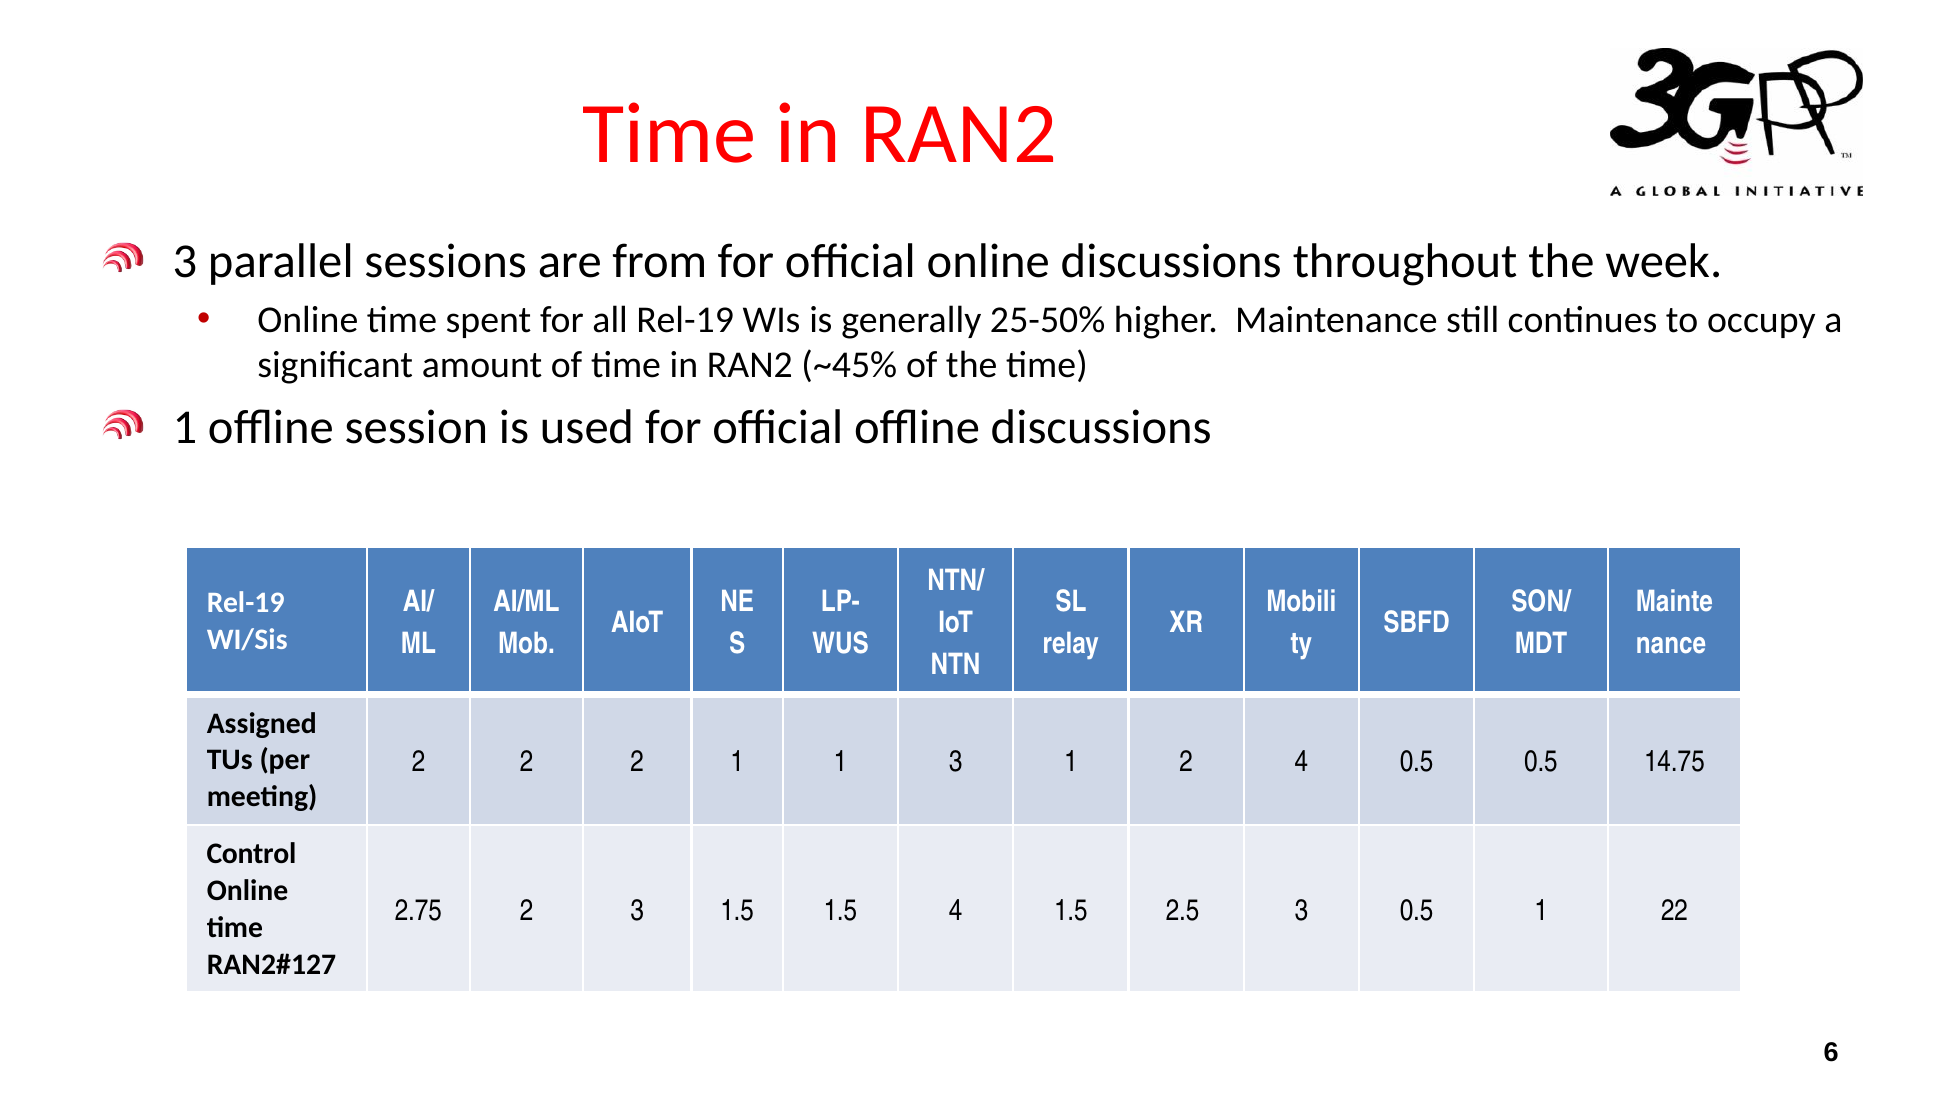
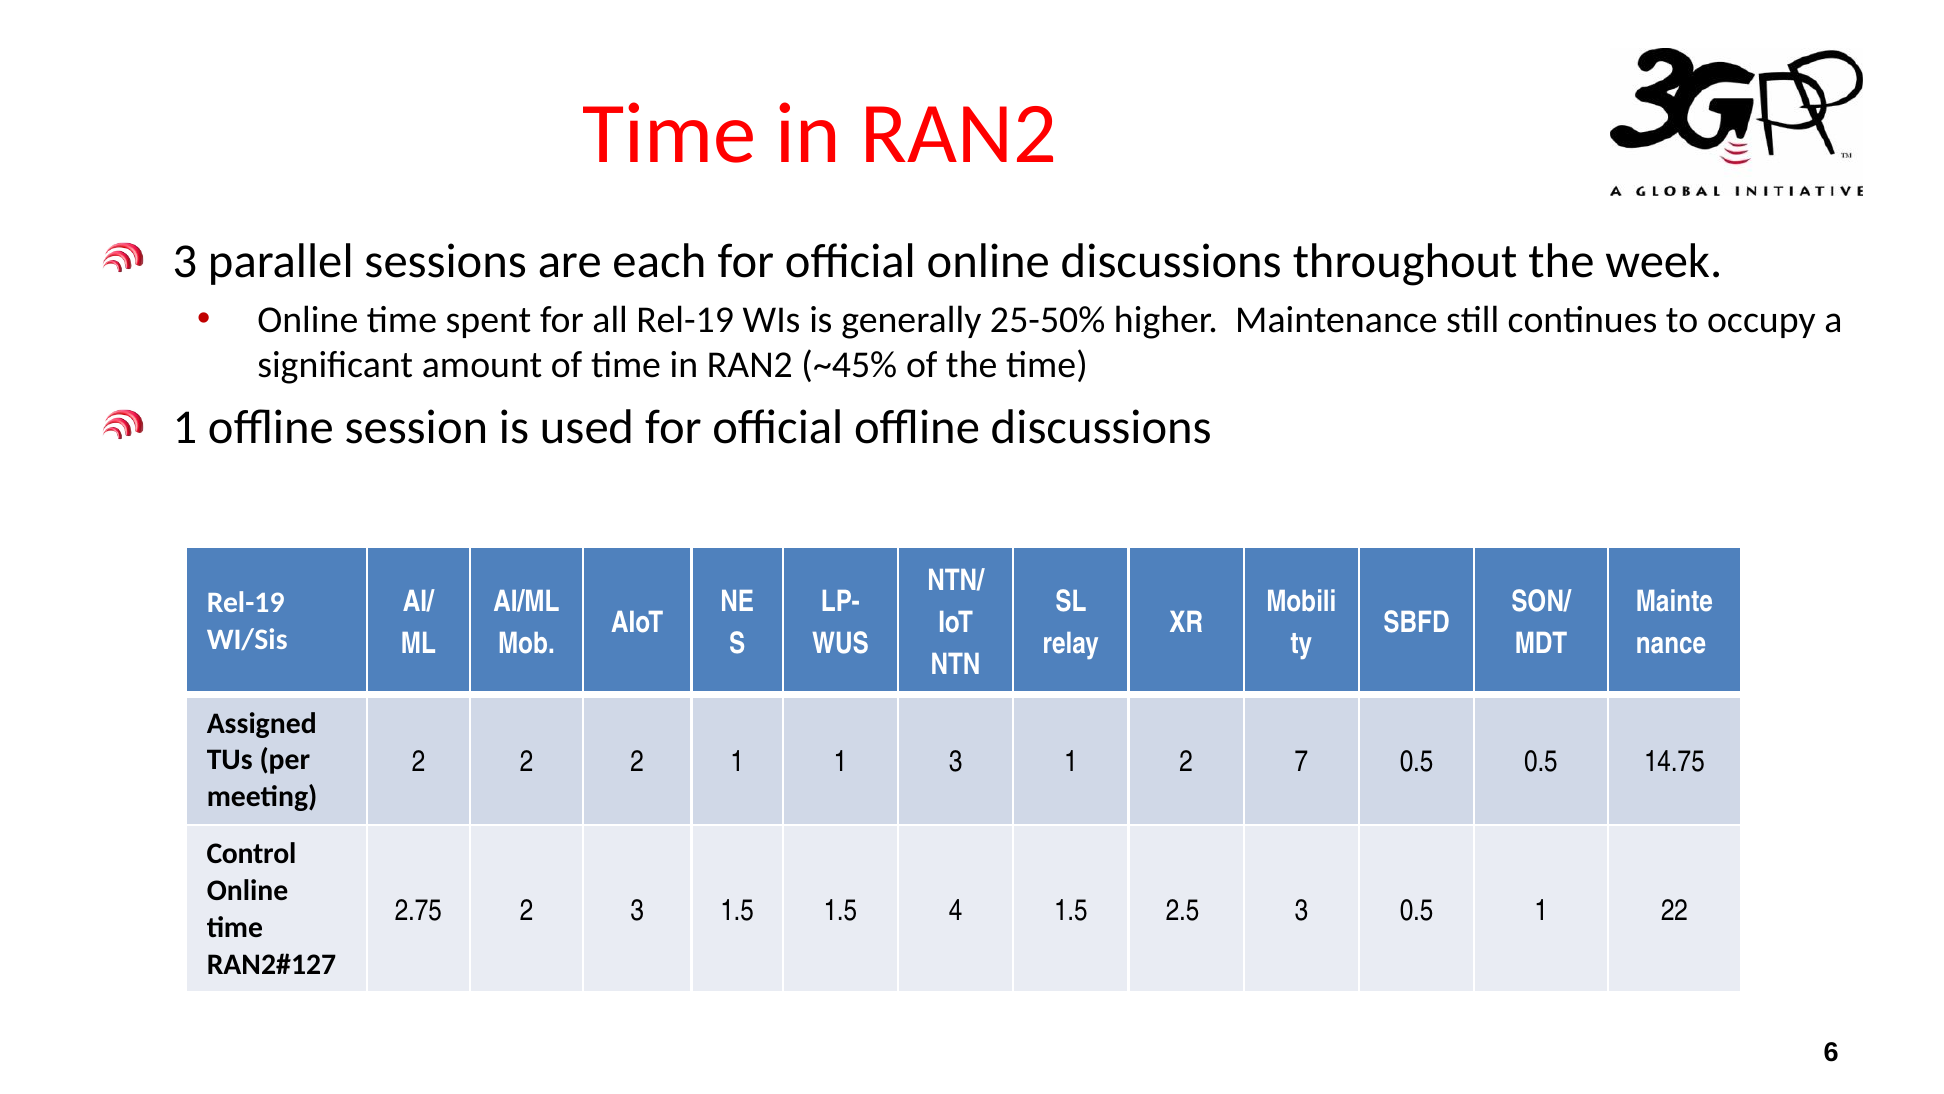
from: from -> each
2 4: 4 -> 7
